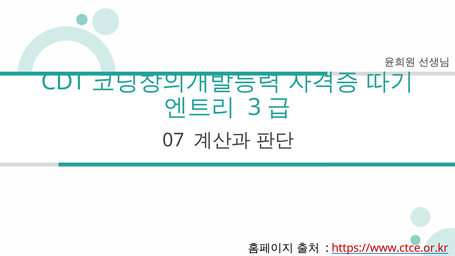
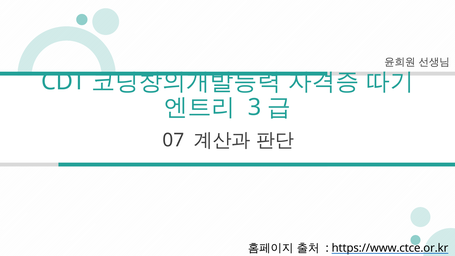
https://www.ctce.or.kr colour: red -> black
